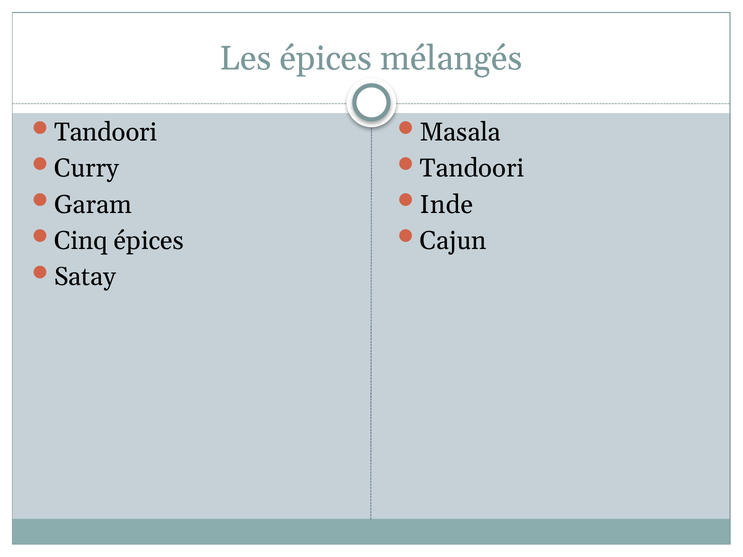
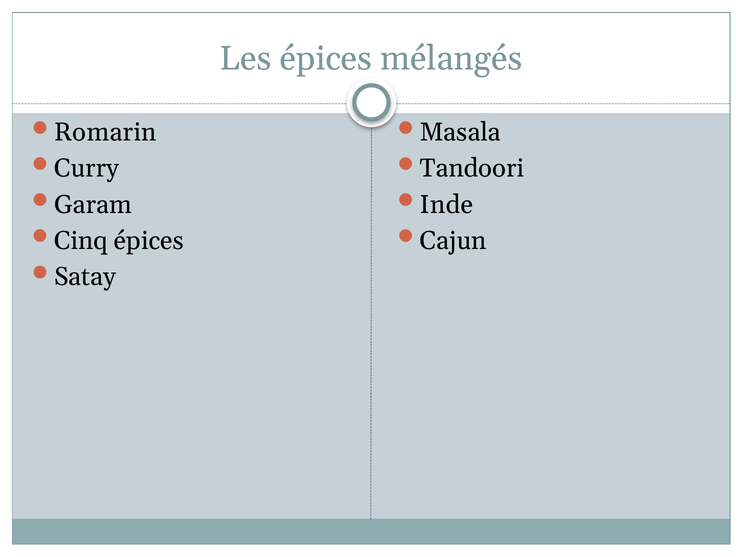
Tandoori at (106, 132): Tandoori -> Romarin
